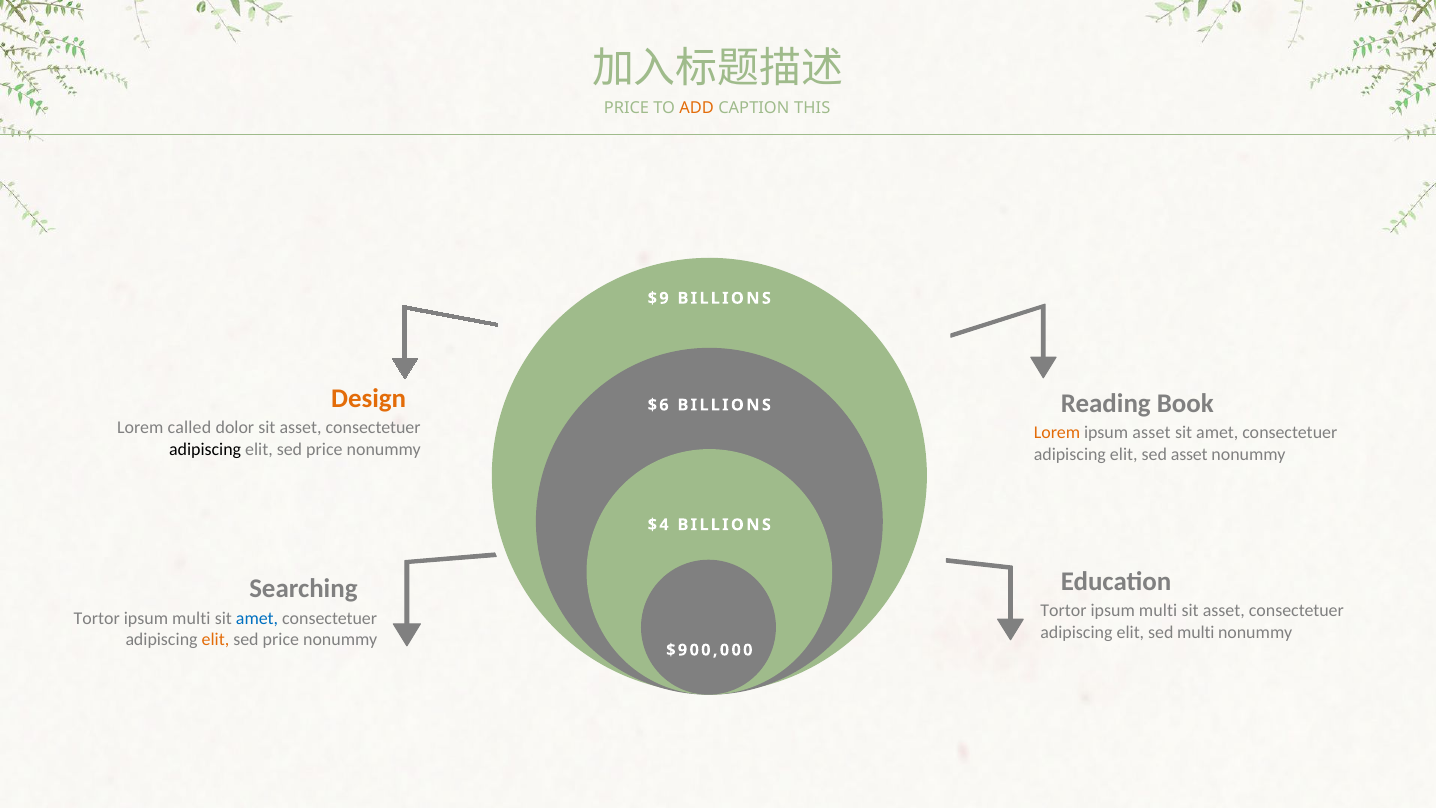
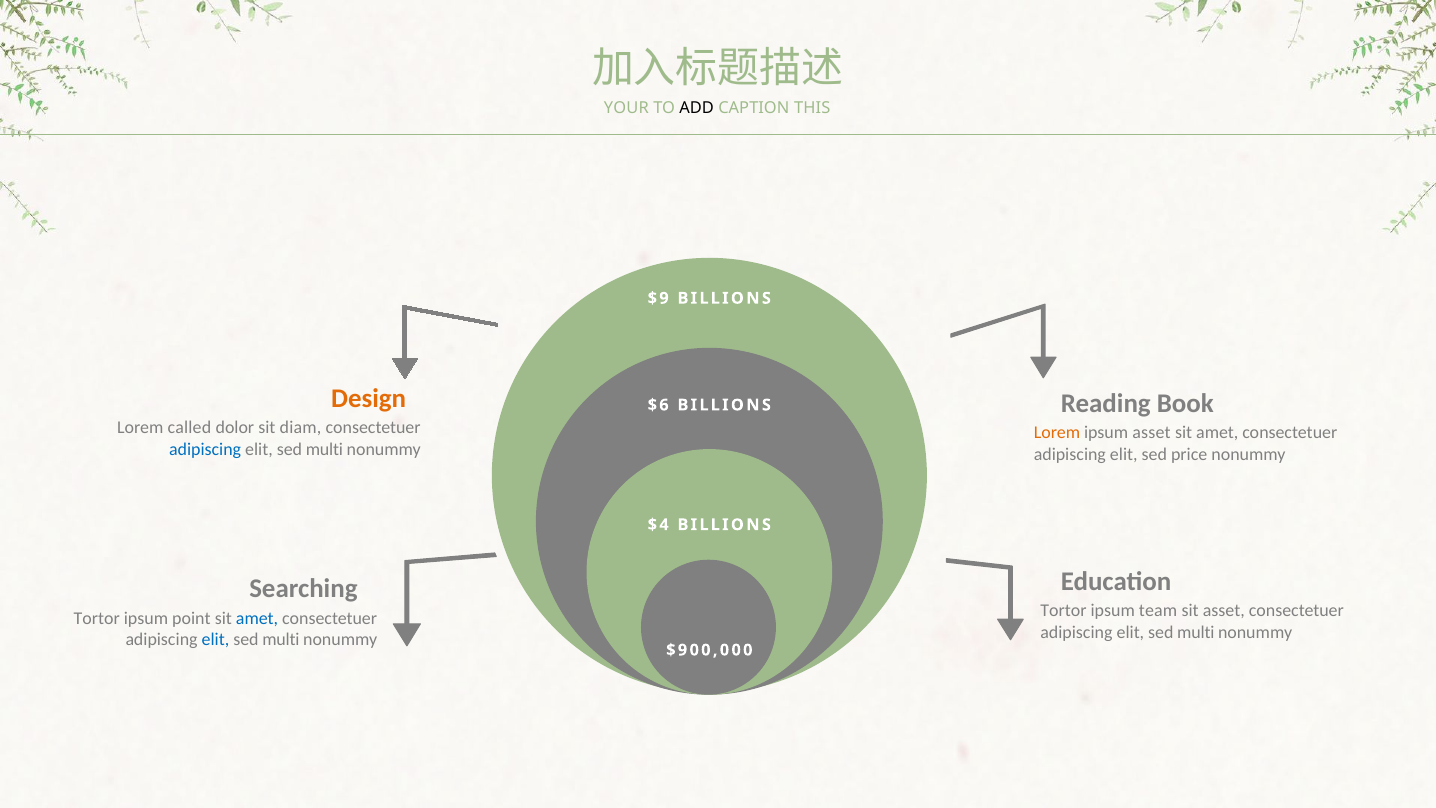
PRICE at (626, 108): PRICE -> YOUR
ADD colour: orange -> black
dolor sit asset: asset -> diam
adipiscing at (205, 450) colour: black -> blue
price at (324, 450): price -> multi
sed asset: asset -> price
multi at (1158, 611): multi -> team
multi at (191, 618): multi -> point
elit at (215, 640) colour: orange -> blue
price at (281, 640): price -> multi
